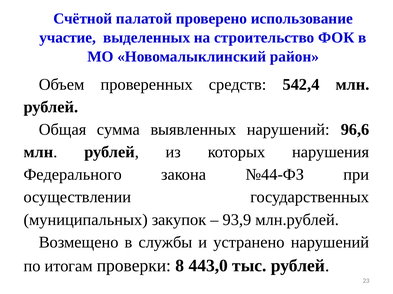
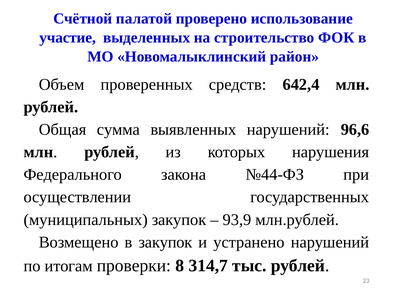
542,4: 542,4 -> 642,4
в службы: службы -> закупок
443,0: 443,0 -> 314,7
